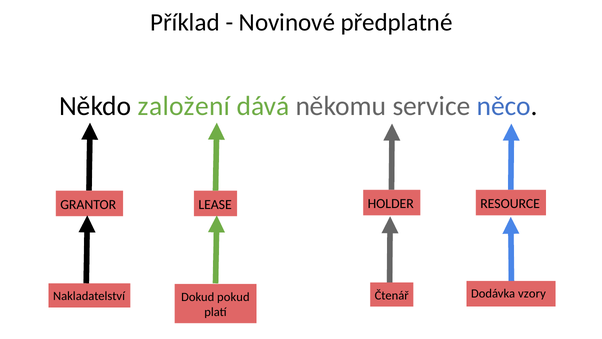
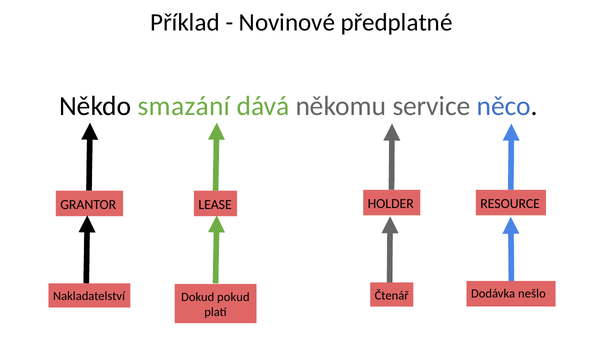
založení: založení -> smazání
vzory: vzory -> nešlo
